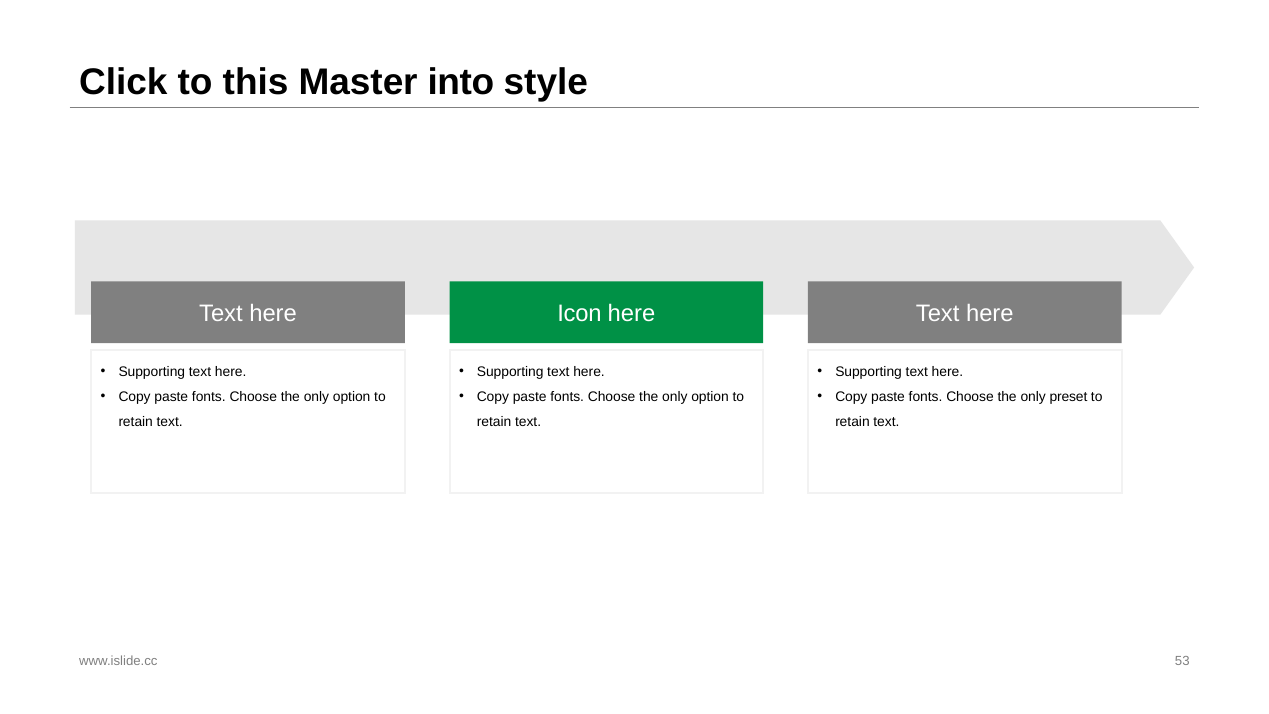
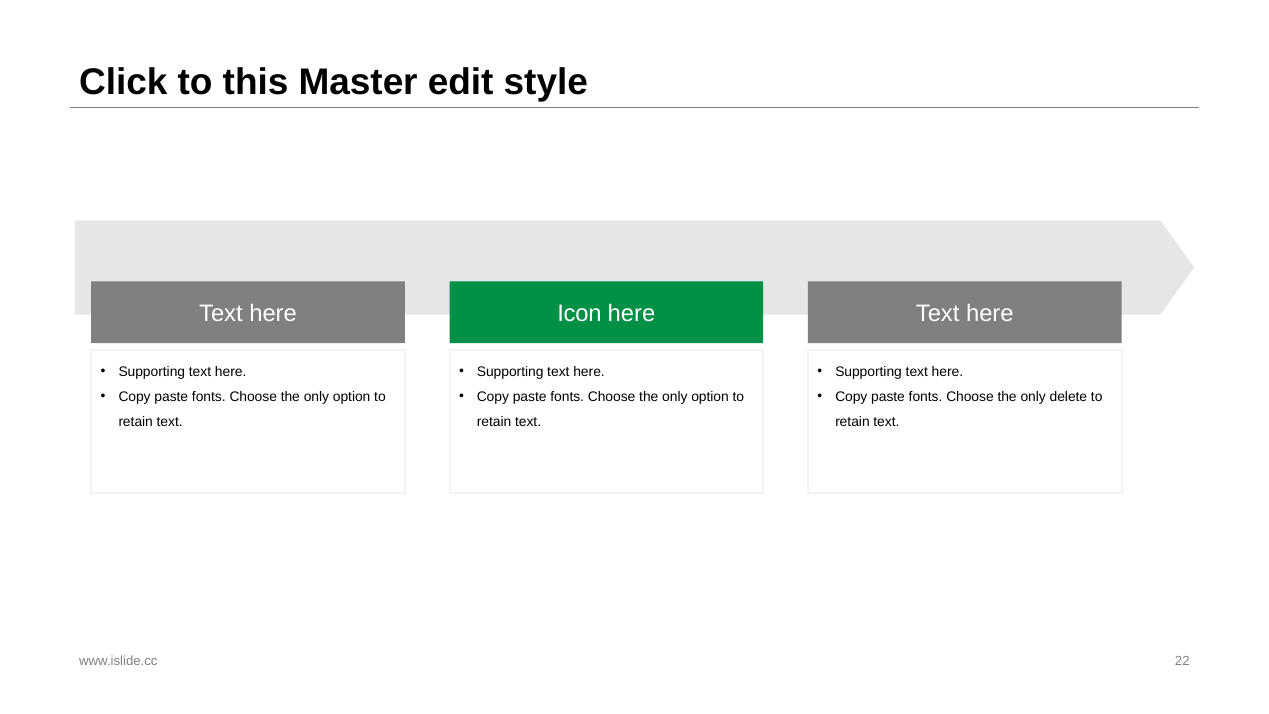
into: into -> edit
preset: preset -> delete
53: 53 -> 22
